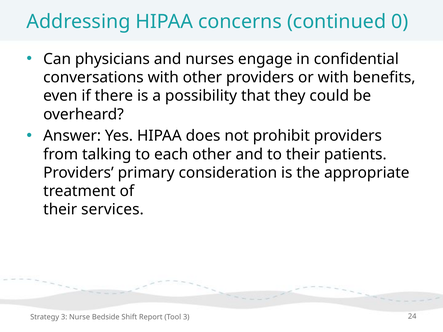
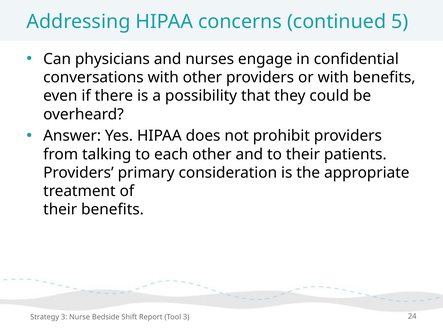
0: 0 -> 5
their services: services -> benefits
